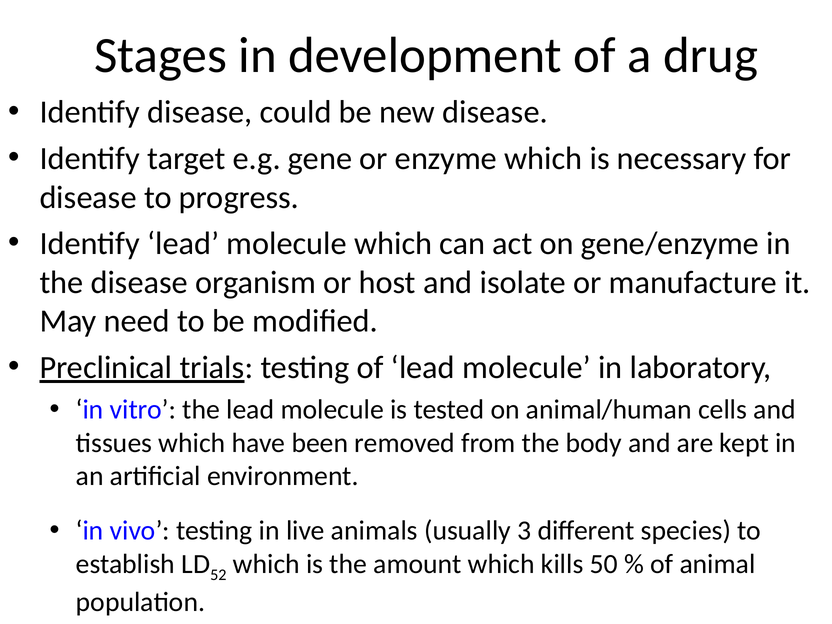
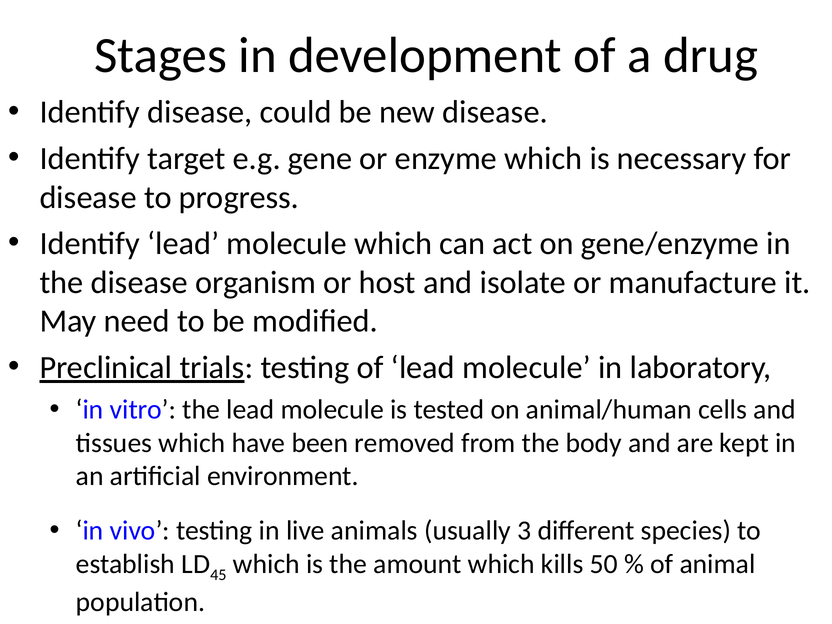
52: 52 -> 45
